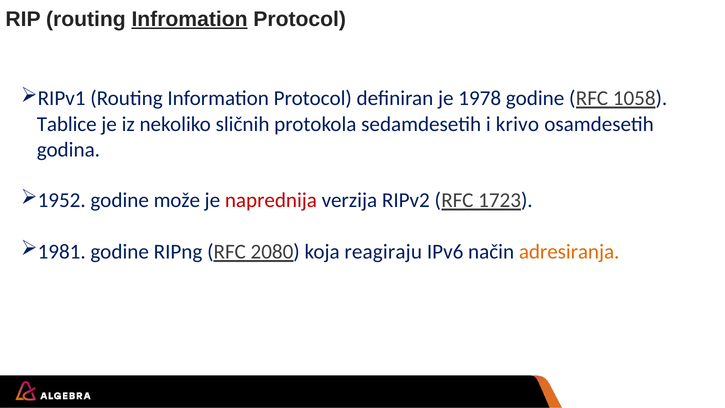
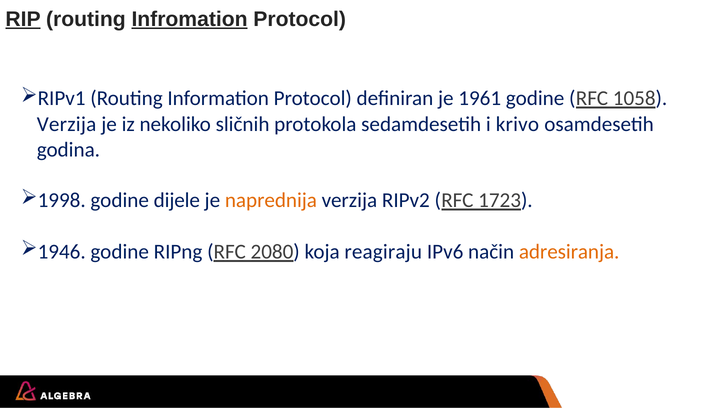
RIP underline: none -> present
1978: 1978 -> 1961
Tablice at (67, 124): Tablice -> Verzija
1952: 1952 -> 1998
može: može -> dijele
naprednija colour: red -> orange
1981: 1981 -> 1946
